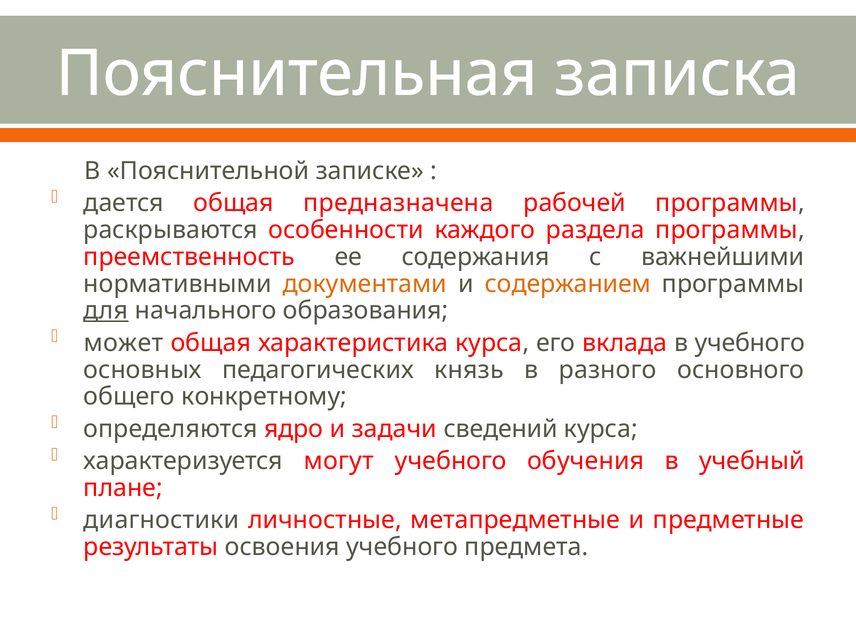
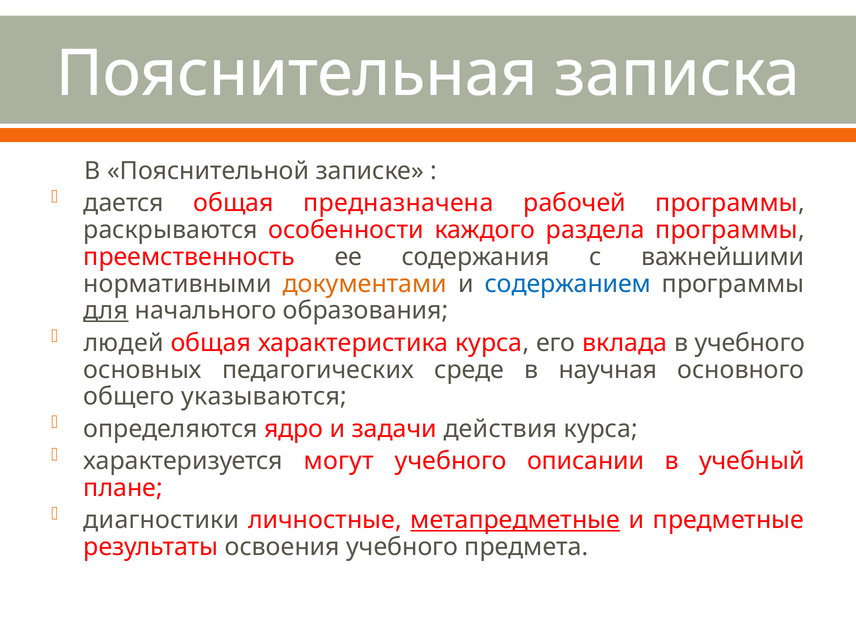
содержанием colour: orange -> blue
может: может -> людей
князь: князь -> среде
разного: разного -> научная
конкретному: конкретному -> указываются
сведений: сведений -> действия
обучения: обучения -> описании
метапредметные underline: none -> present
